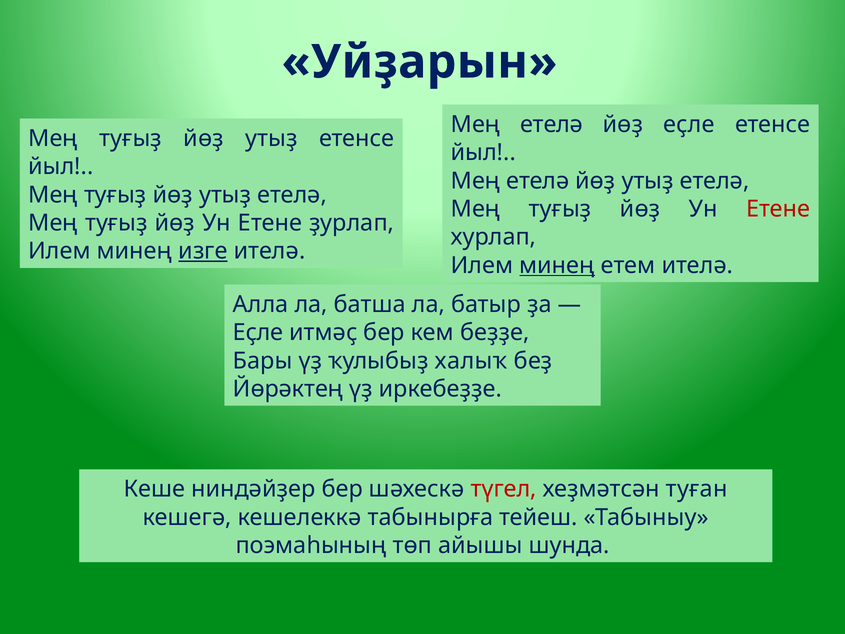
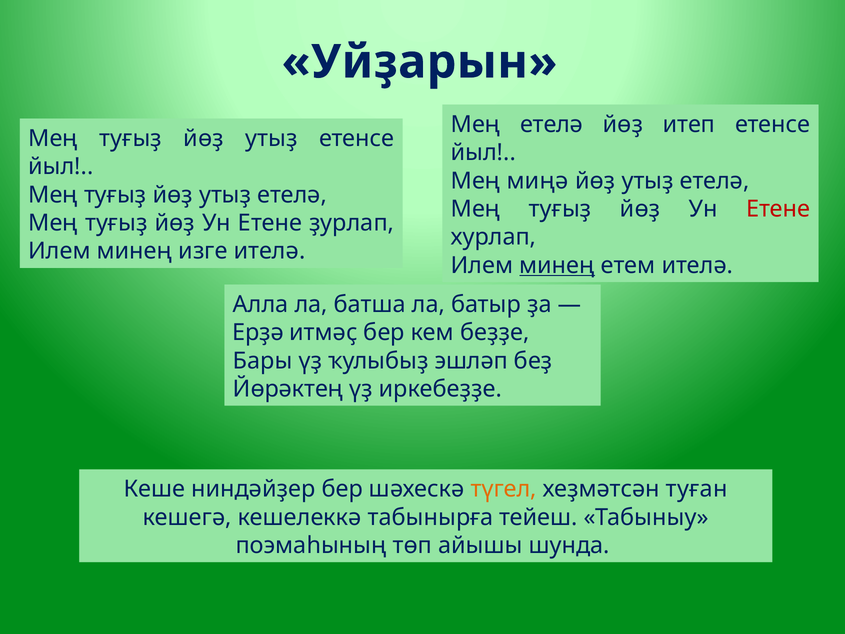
йөҙ еҫле: еҫле -> итеп
етелә at (538, 181): етелә -> миңә
изге underline: present -> none
Еҫле at (258, 333): Еҫле -> Ерҙә
халыҡ: халыҡ -> эшләп
түгел colour: red -> orange
